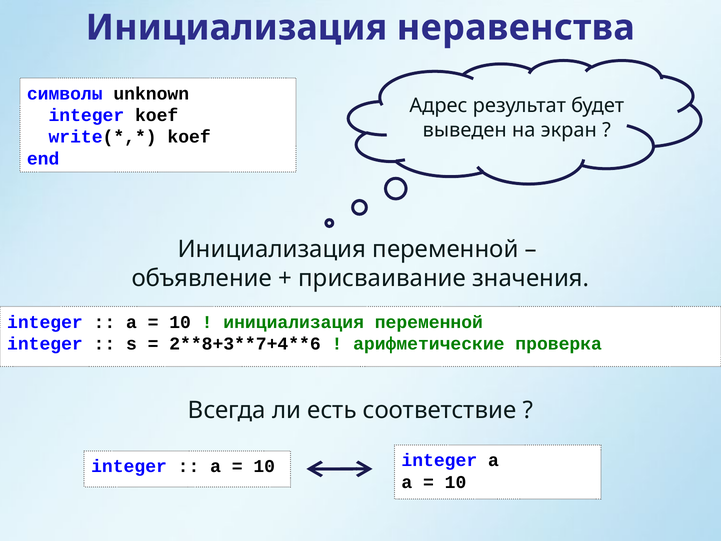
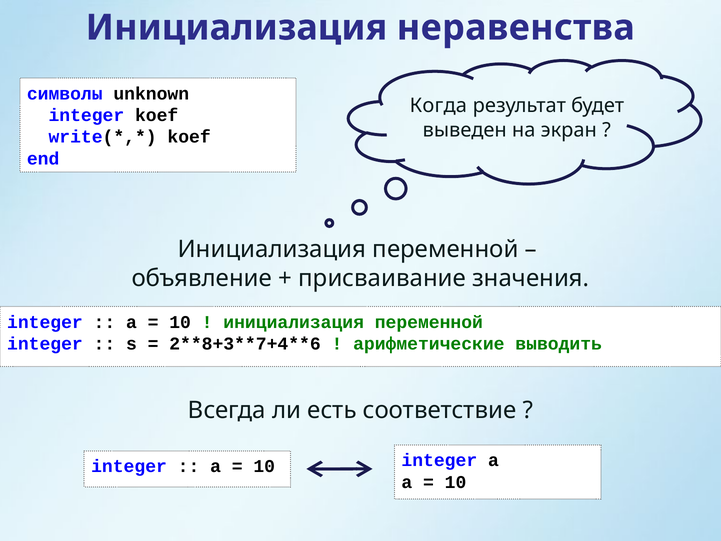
Адрес: Адрес -> Когда
проверка: проверка -> выводить
